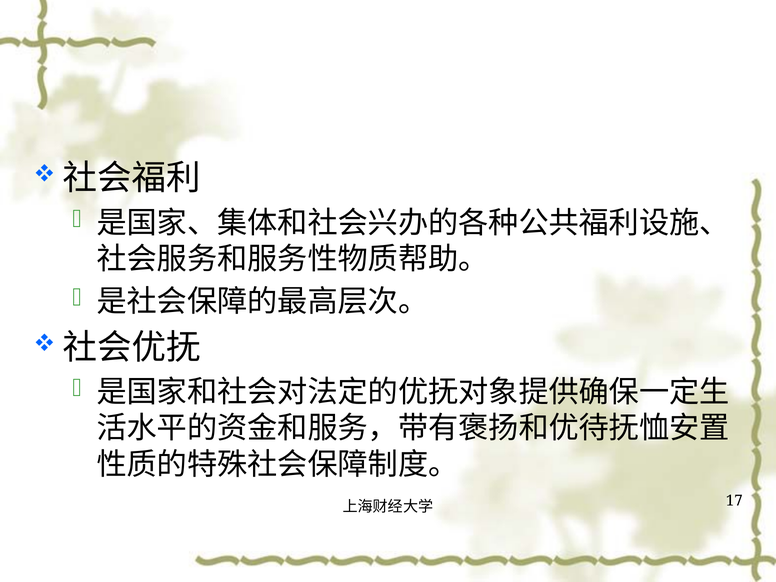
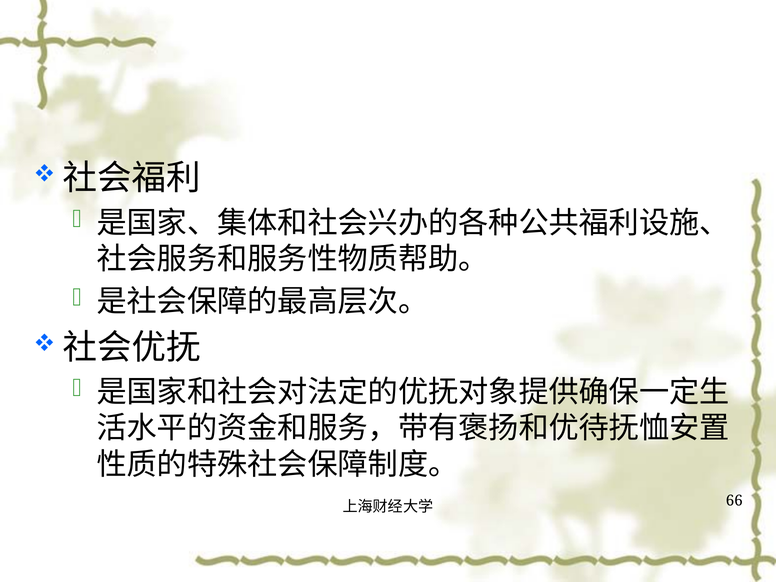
17: 17 -> 66
